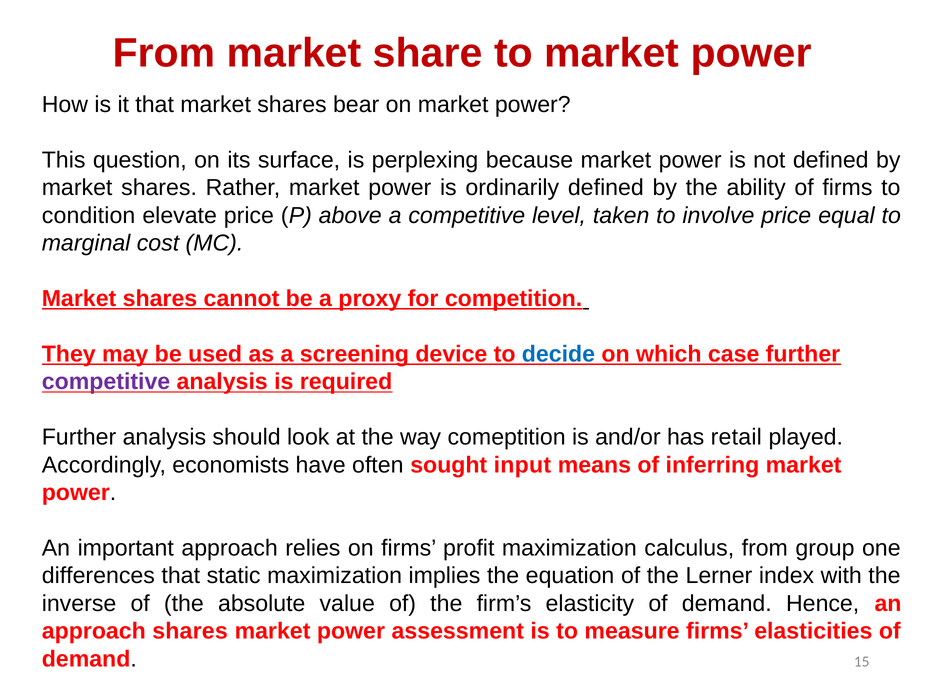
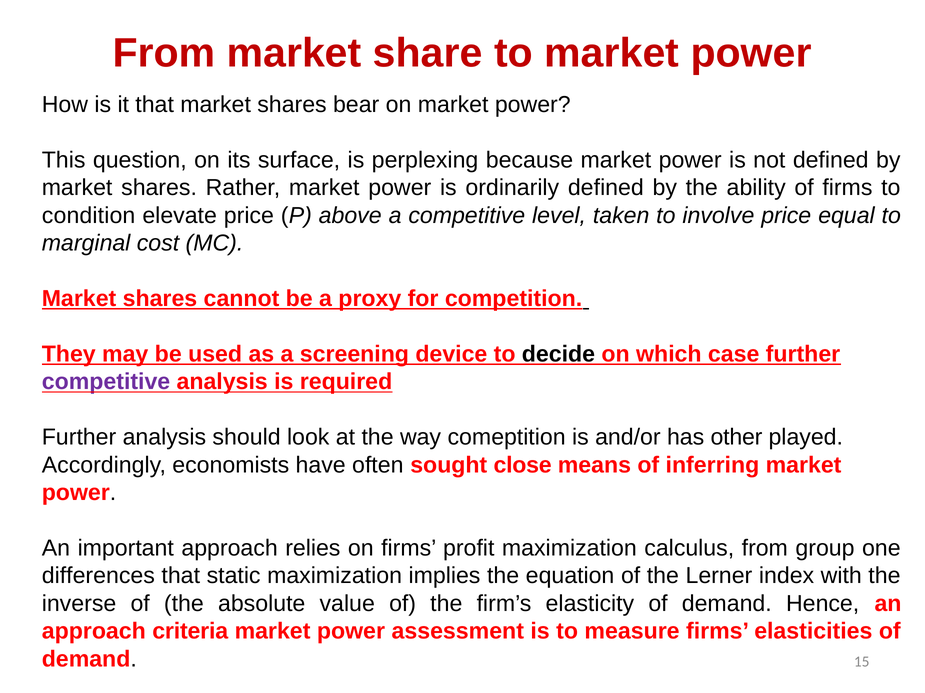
decide colour: blue -> black
retail: retail -> other
input: input -> close
approach shares: shares -> criteria
